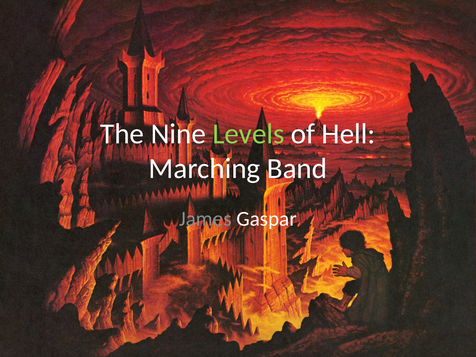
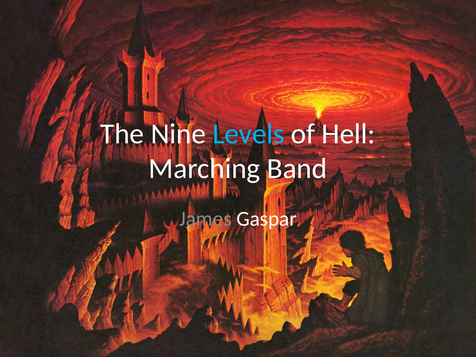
Levels colour: light green -> light blue
